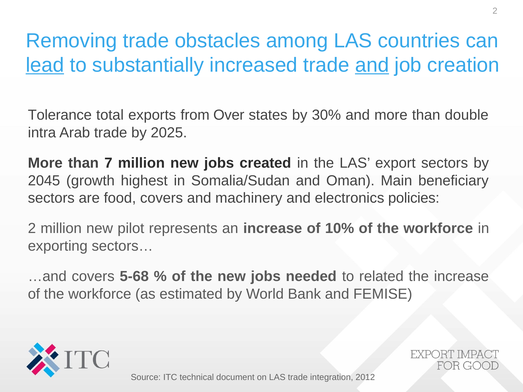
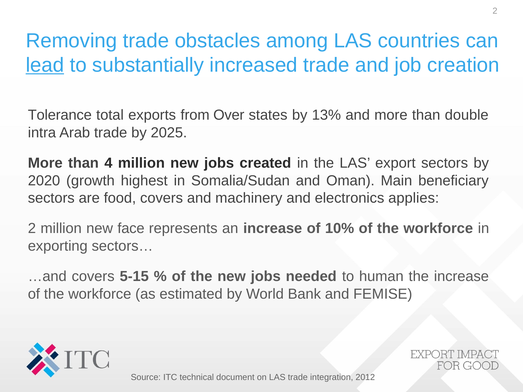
and at (372, 65) underline: present -> none
30%: 30% -> 13%
7: 7 -> 4
2045: 2045 -> 2020
policies: policies -> applies
pilot: pilot -> face
5-68: 5-68 -> 5-15
related: related -> human
